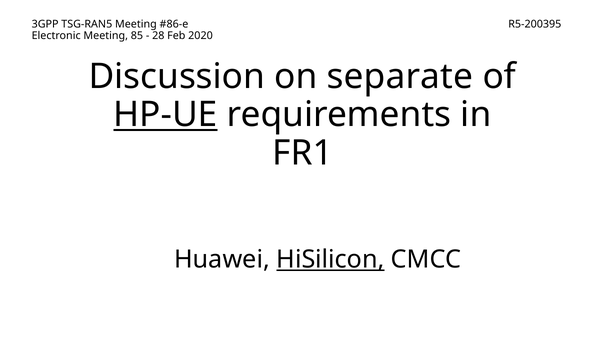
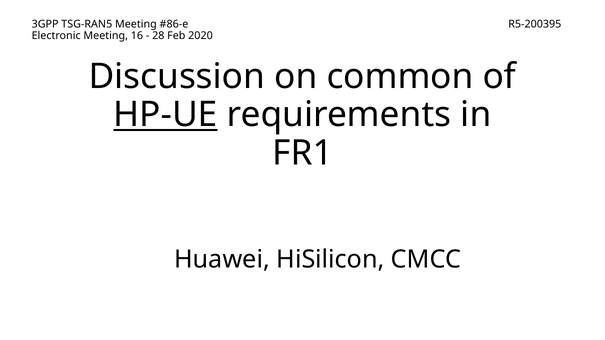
85: 85 -> 16
separate: separate -> common
HiSilicon underline: present -> none
